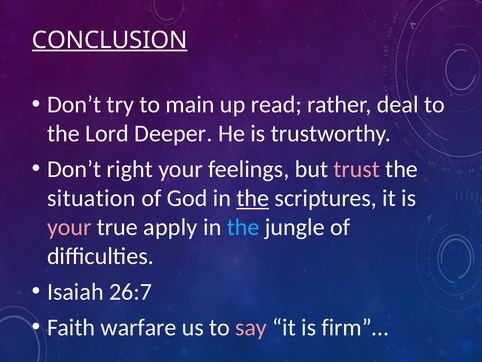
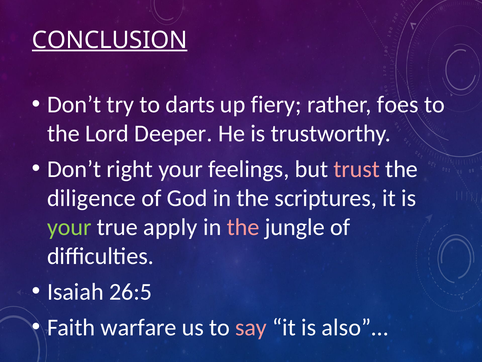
main: main -> darts
read: read -> fiery
deal: deal -> foes
situation: situation -> diligence
the at (253, 198) underline: present -> none
your at (69, 227) colour: pink -> light green
the at (243, 227) colour: light blue -> pink
26:7: 26:7 -> 26:5
firm”…: firm”… -> also”…
